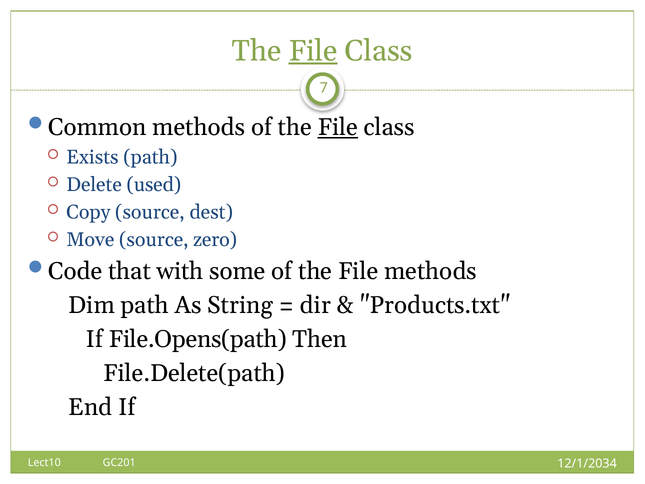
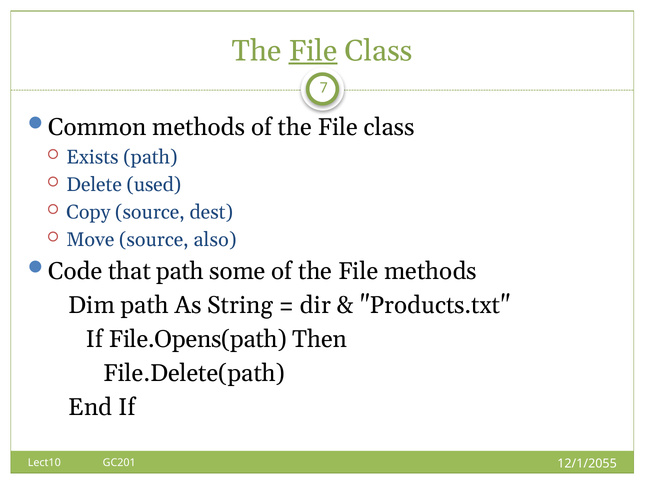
File at (338, 127) underline: present -> none
zero: zero -> also
that with: with -> path
12/1/2034: 12/1/2034 -> 12/1/2055
